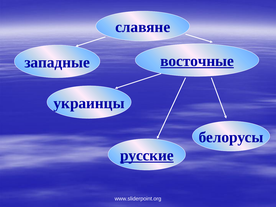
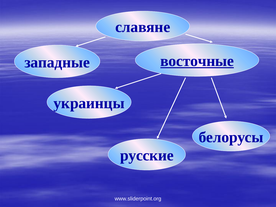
русские underline: present -> none
